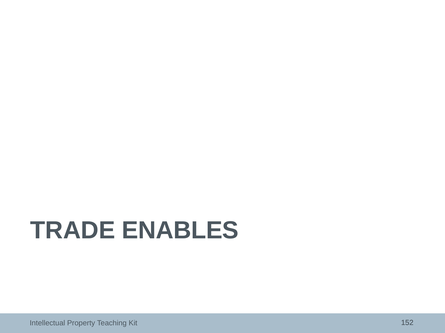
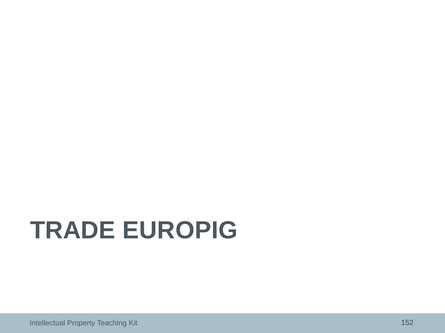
ENABLES: ENABLES -> EUROPIG
